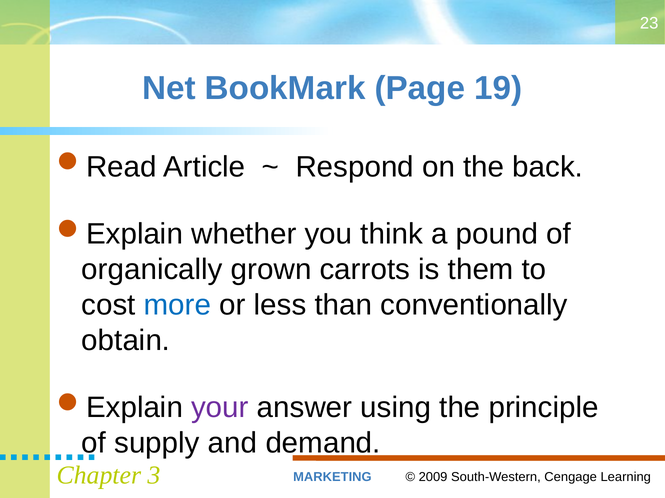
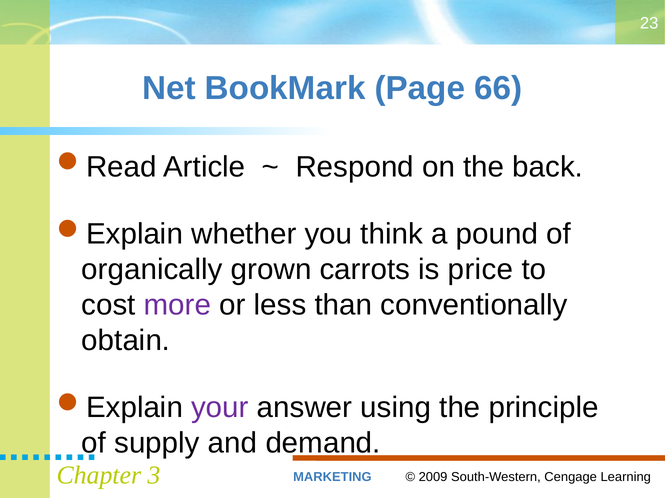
19: 19 -> 66
them: them -> price
more colour: blue -> purple
